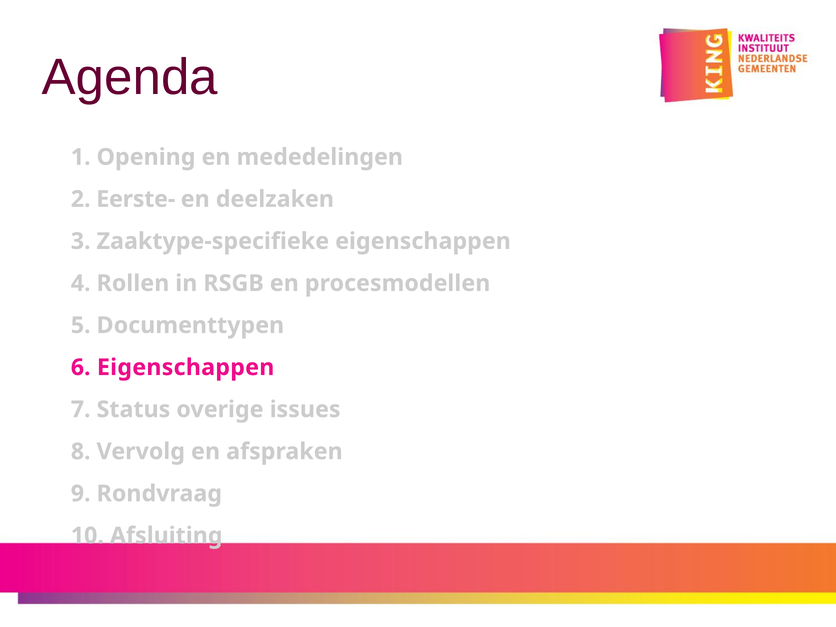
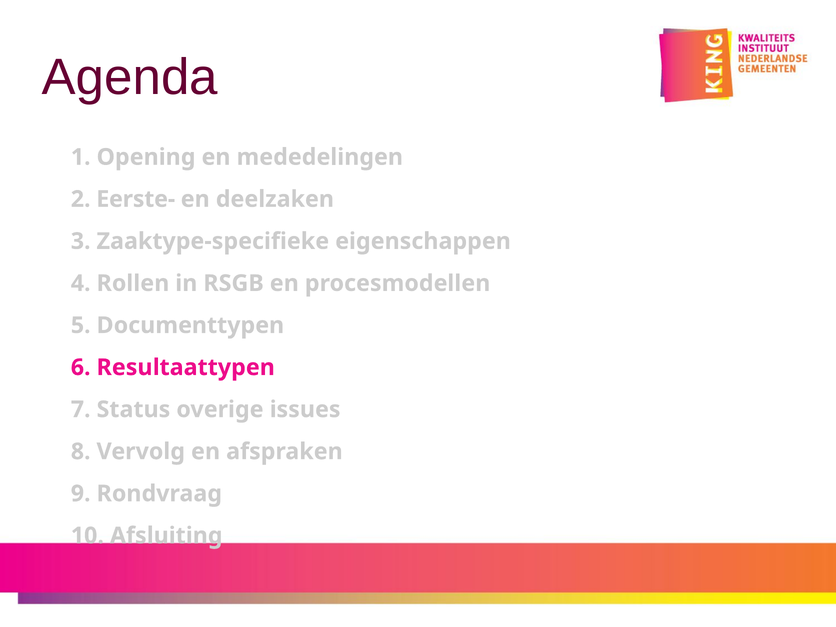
6 Eigenschappen: Eigenschappen -> Resultaattypen
